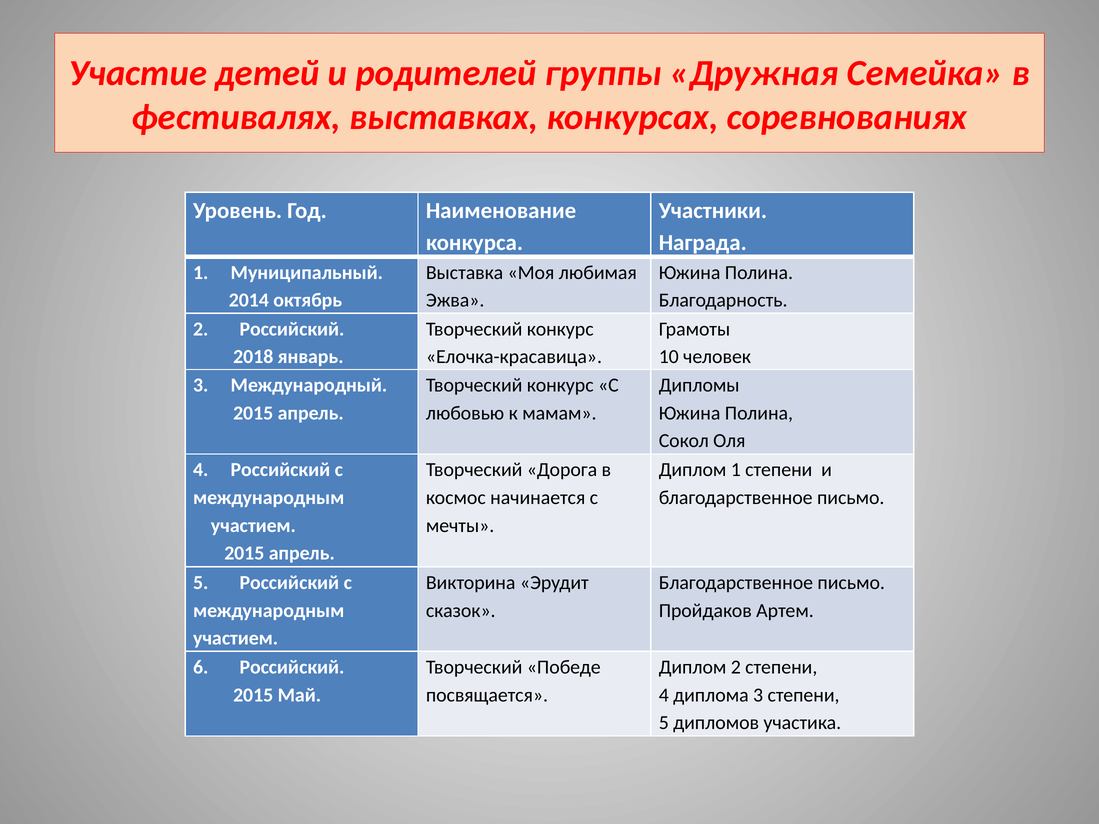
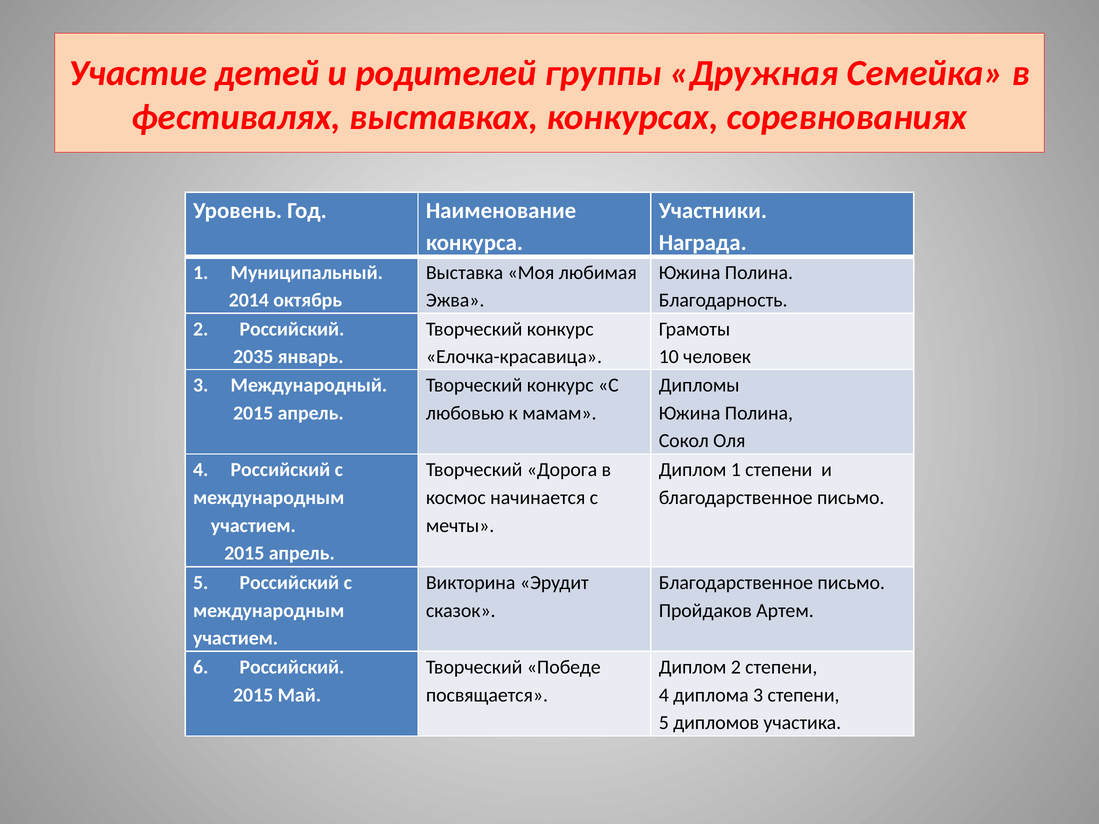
2018: 2018 -> 2035
